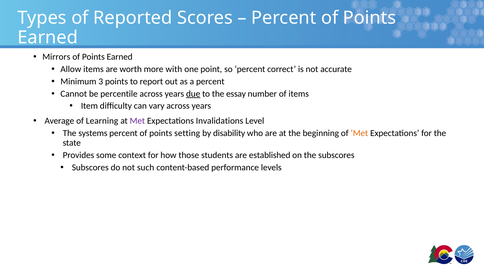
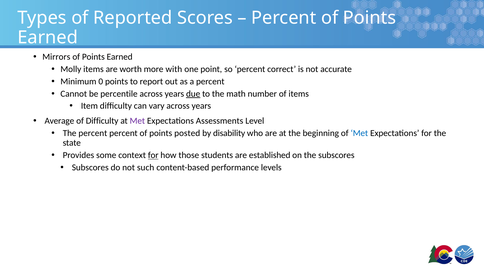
Allow: Allow -> Molly
3: 3 -> 0
essay: essay -> math
of Learning: Learning -> Difficulty
Invalidations: Invalidations -> Assessments
The systems: systems -> percent
setting: setting -> posted
Met at (359, 133) colour: orange -> blue
for at (153, 155) underline: none -> present
